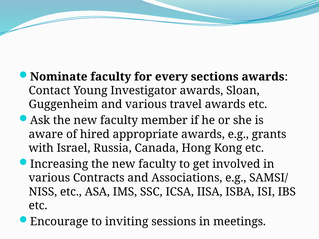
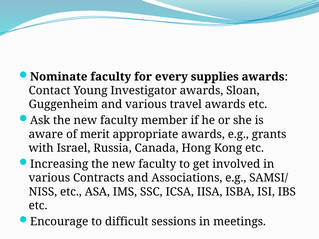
sections: sections -> supplies
hired: hired -> merit
inviting: inviting -> difficult
